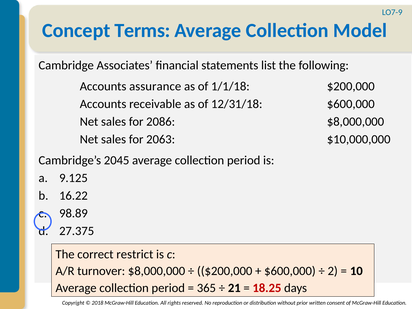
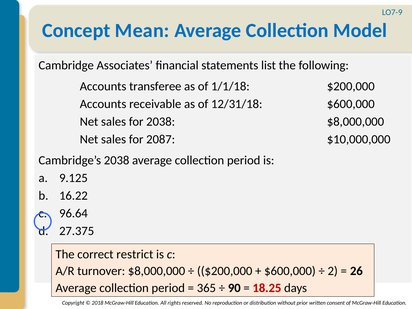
Terms: Terms -> Mean
assurance: assurance -> transferee
for 2086: 2086 -> 2038
2063: 2063 -> 2087
Cambridge’s 2045: 2045 -> 2038
98.89: 98.89 -> 96.64
10: 10 -> 26
21: 21 -> 90
